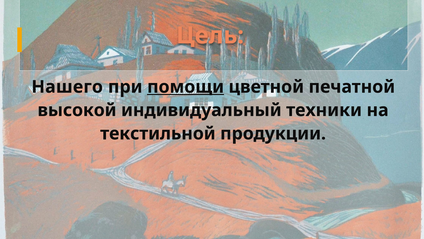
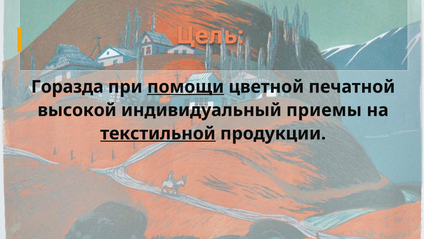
Нашего: Нашего -> Горазда
техники: техники -> приемы
текстильной underline: none -> present
